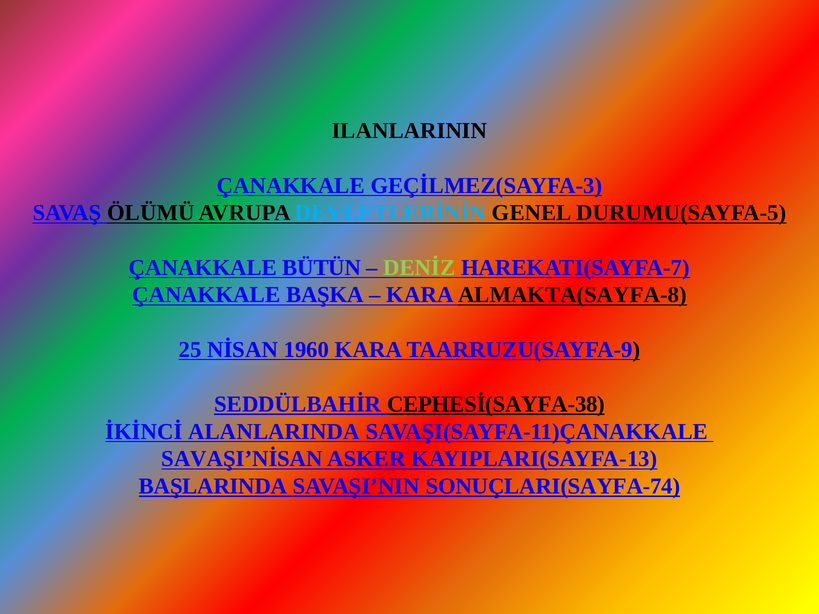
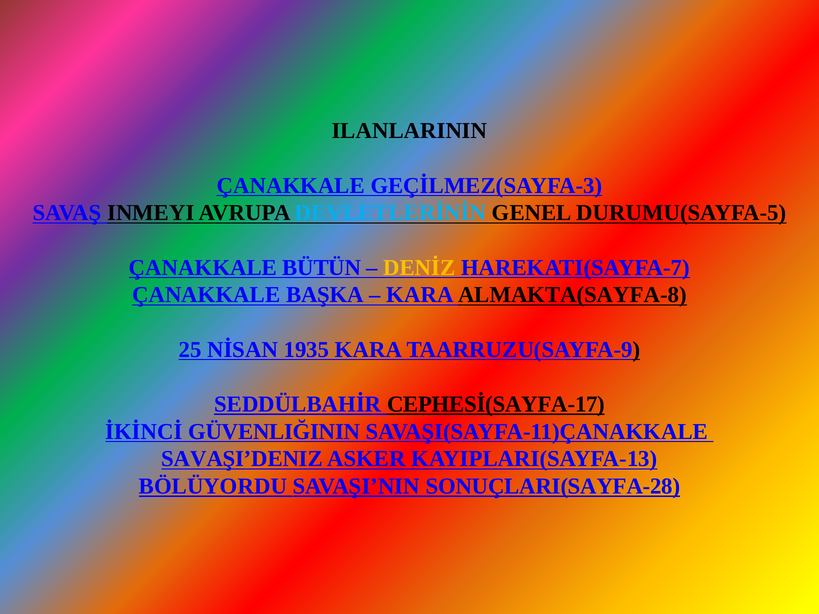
ÖLÜMÜ: ÖLÜMÜ -> INMEYI
DENİZ colour: light green -> yellow
1960: 1960 -> 1935
CEPHESİ(SAYFA-38: CEPHESİ(SAYFA-38 -> CEPHESİ(SAYFA-17
ALANLARINDA: ALANLARINDA -> GÜVENLIĞININ
SAVAŞI’NİSAN: SAVAŞI’NİSAN -> SAVAŞI’DENIZ
BAŞLARINDA: BAŞLARINDA -> BÖLÜYORDU
SONUÇLARI(SAYFA-74: SONUÇLARI(SAYFA-74 -> SONUÇLARI(SAYFA-28
